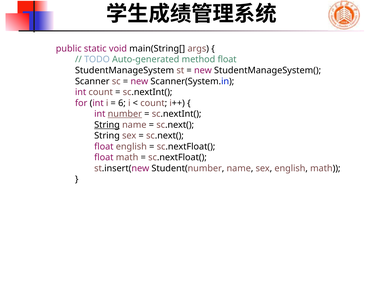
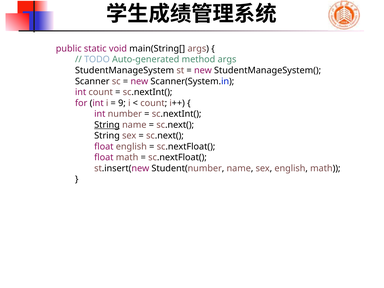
method float: float -> args
6: 6 -> 9
number underline: present -> none
